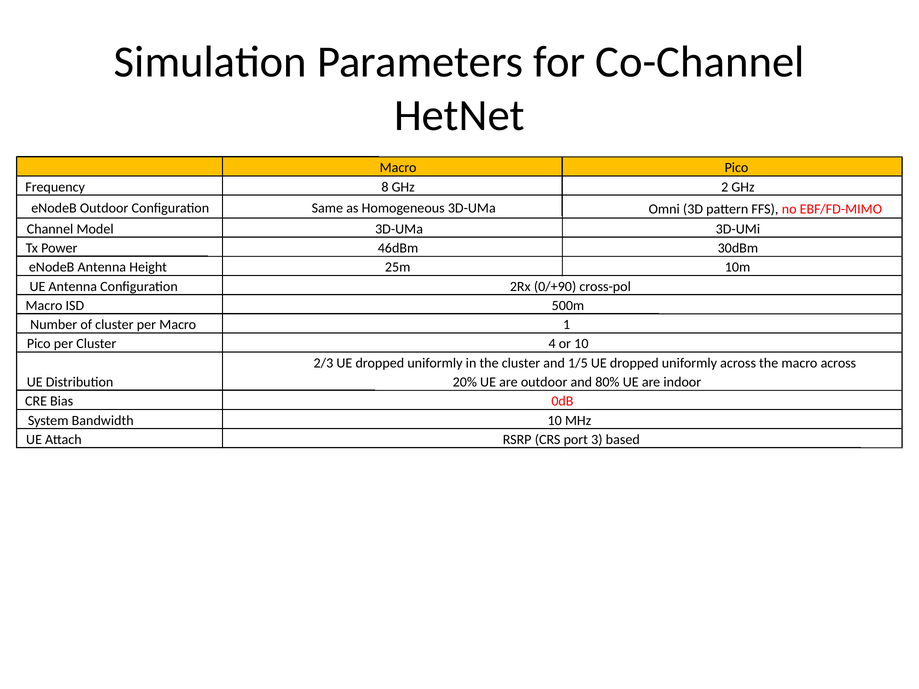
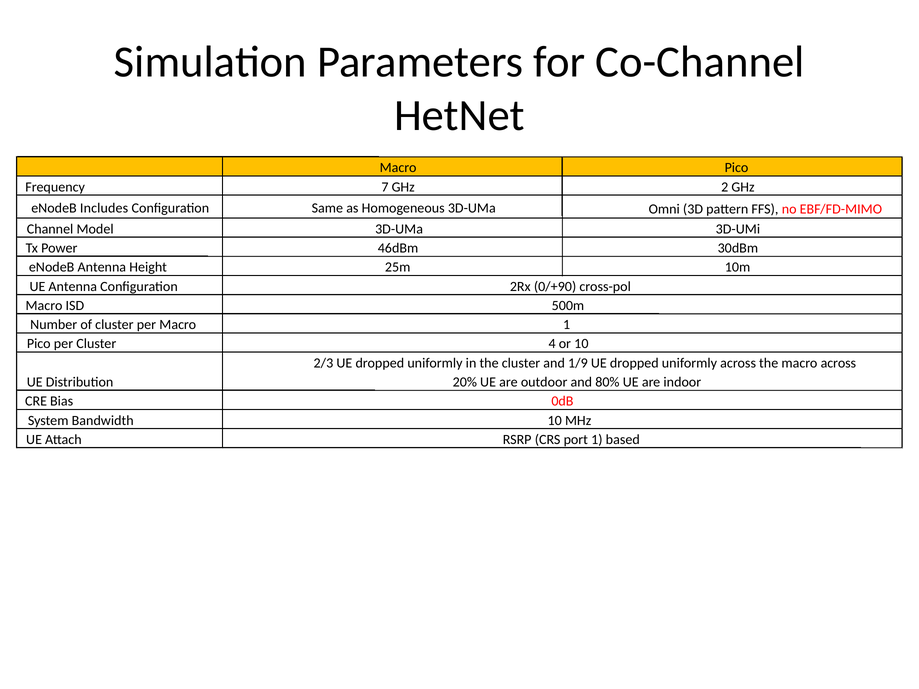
8: 8 -> 7
eNodeB Outdoor: Outdoor -> Includes
1/5: 1/5 -> 1/9
port 3: 3 -> 1
